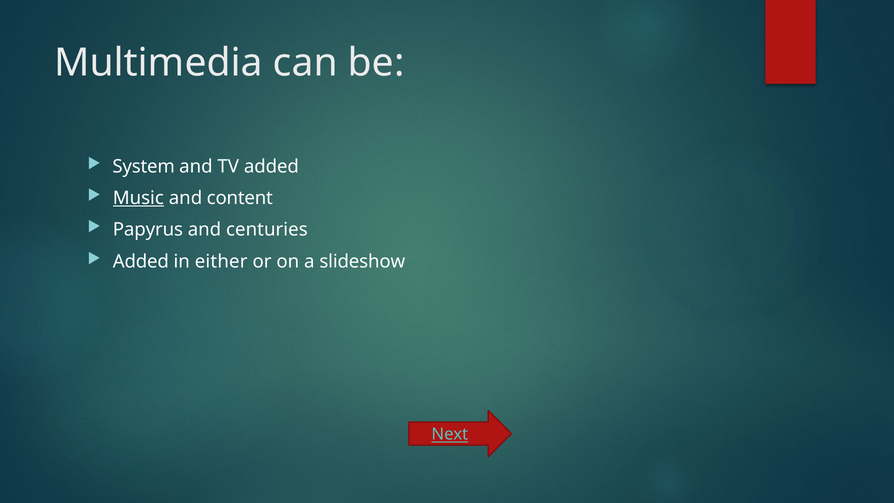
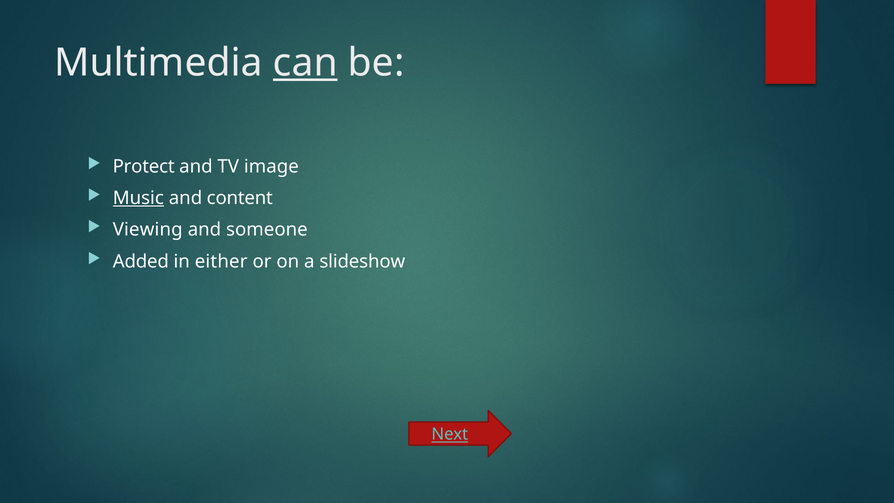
can underline: none -> present
System: System -> Protect
TV added: added -> image
Papyrus: Papyrus -> Viewing
centuries: centuries -> someone
